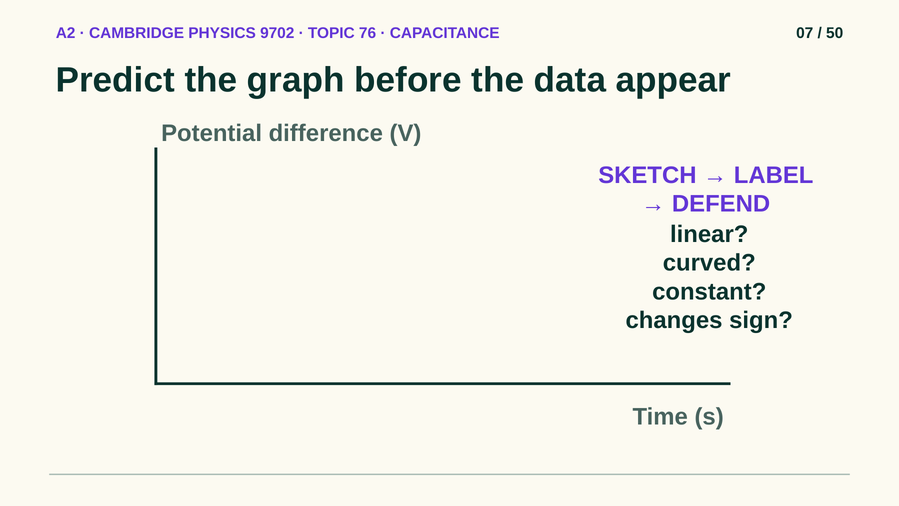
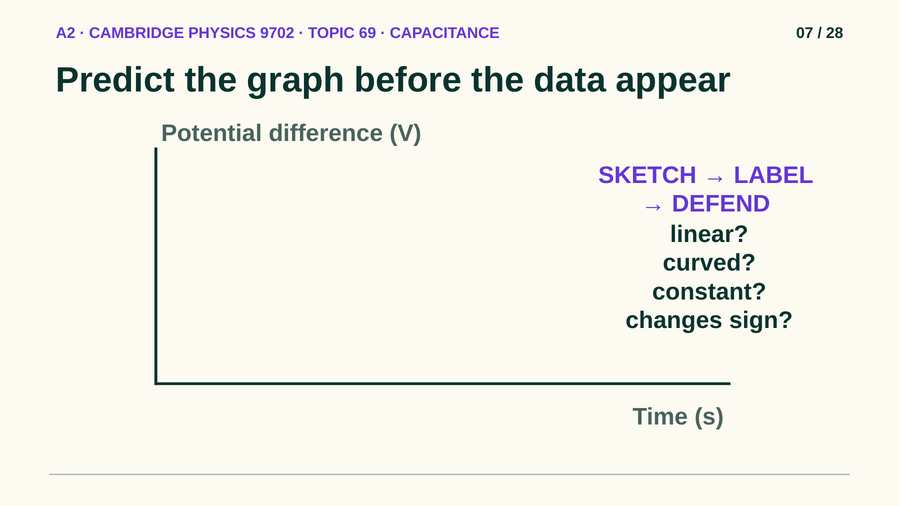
76: 76 -> 69
50: 50 -> 28
